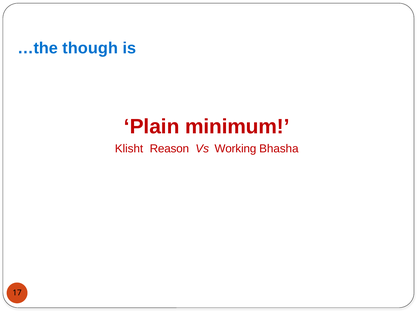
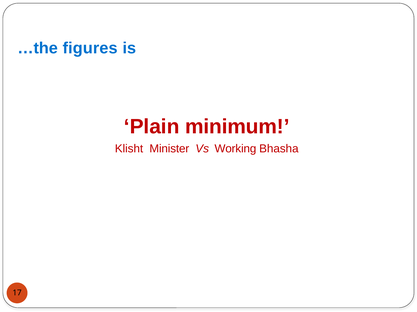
though: though -> figures
Reason: Reason -> Minister
